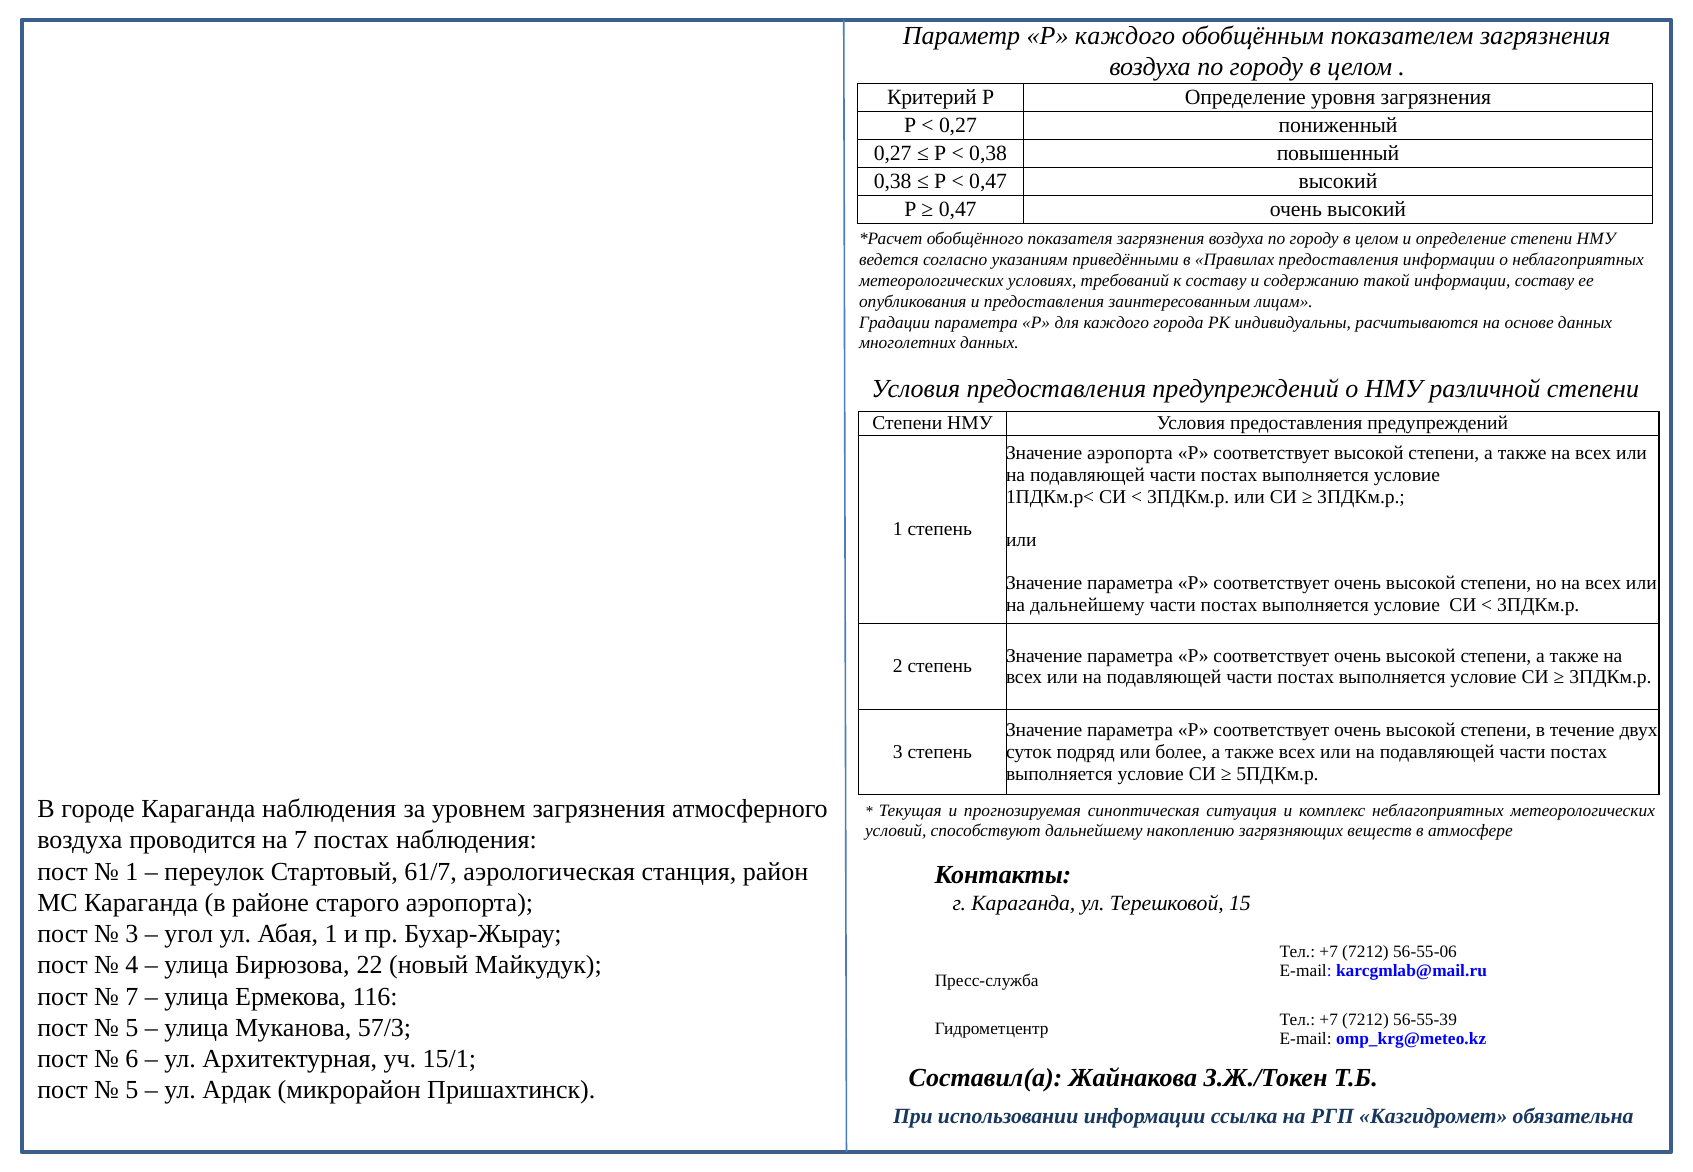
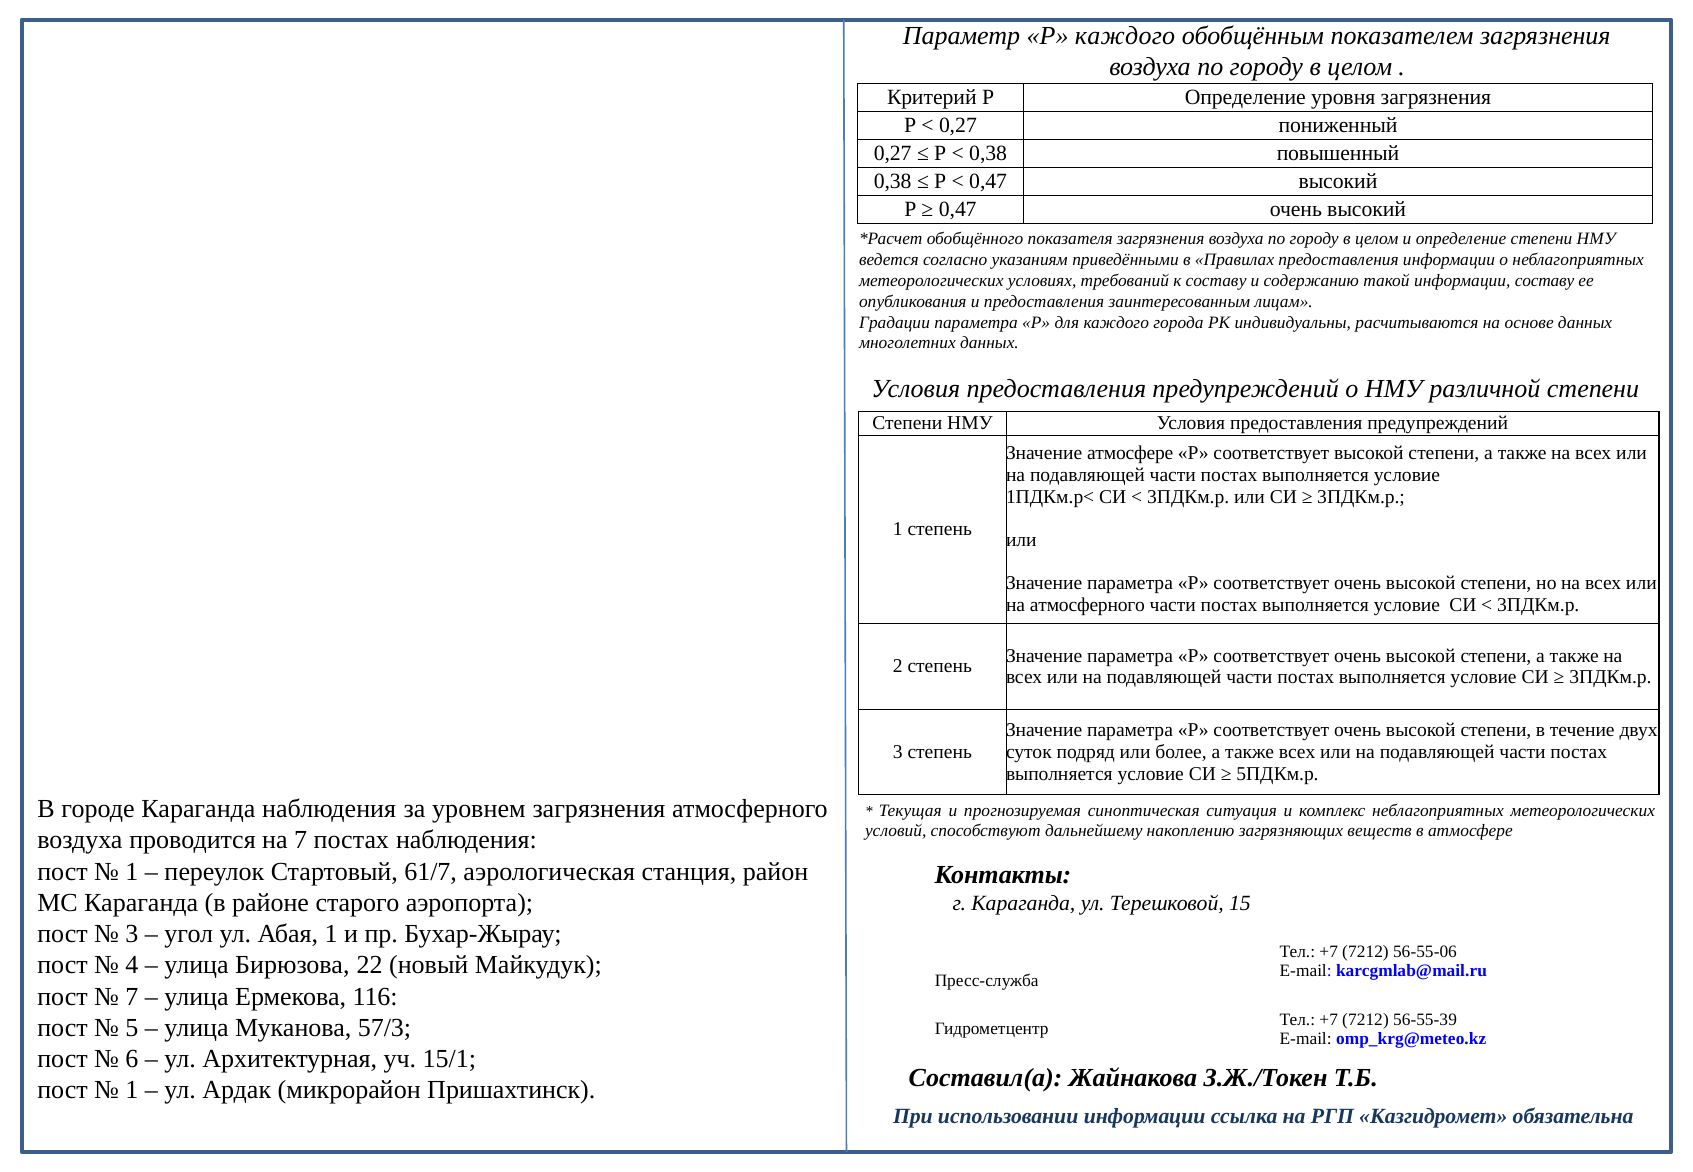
Значение аэропорта: аэропорта -> атмосфере
на дальнейшему: дальнейшему -> атмосферного
5 at (132, 1090): 5 -> 1
